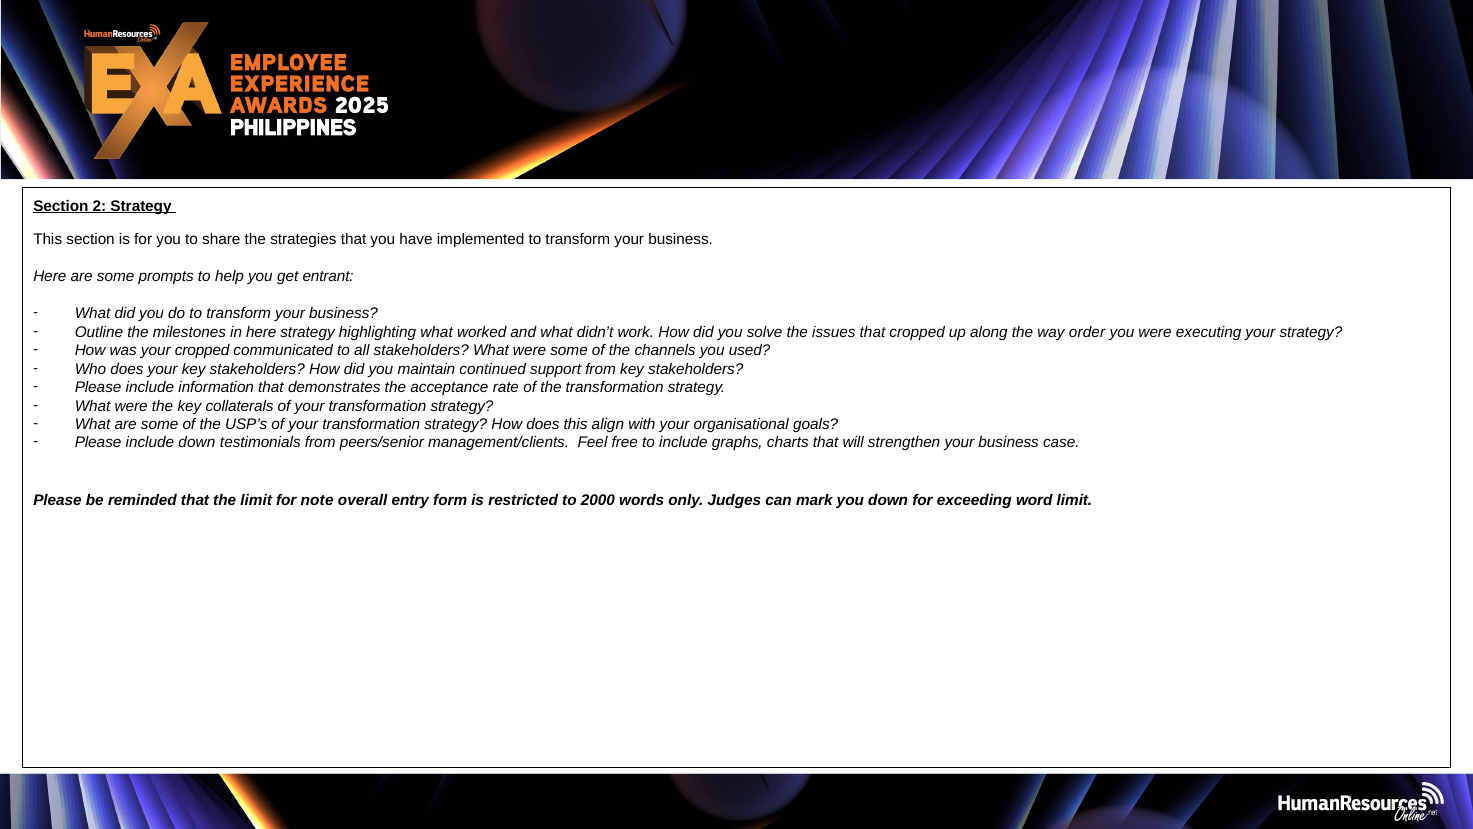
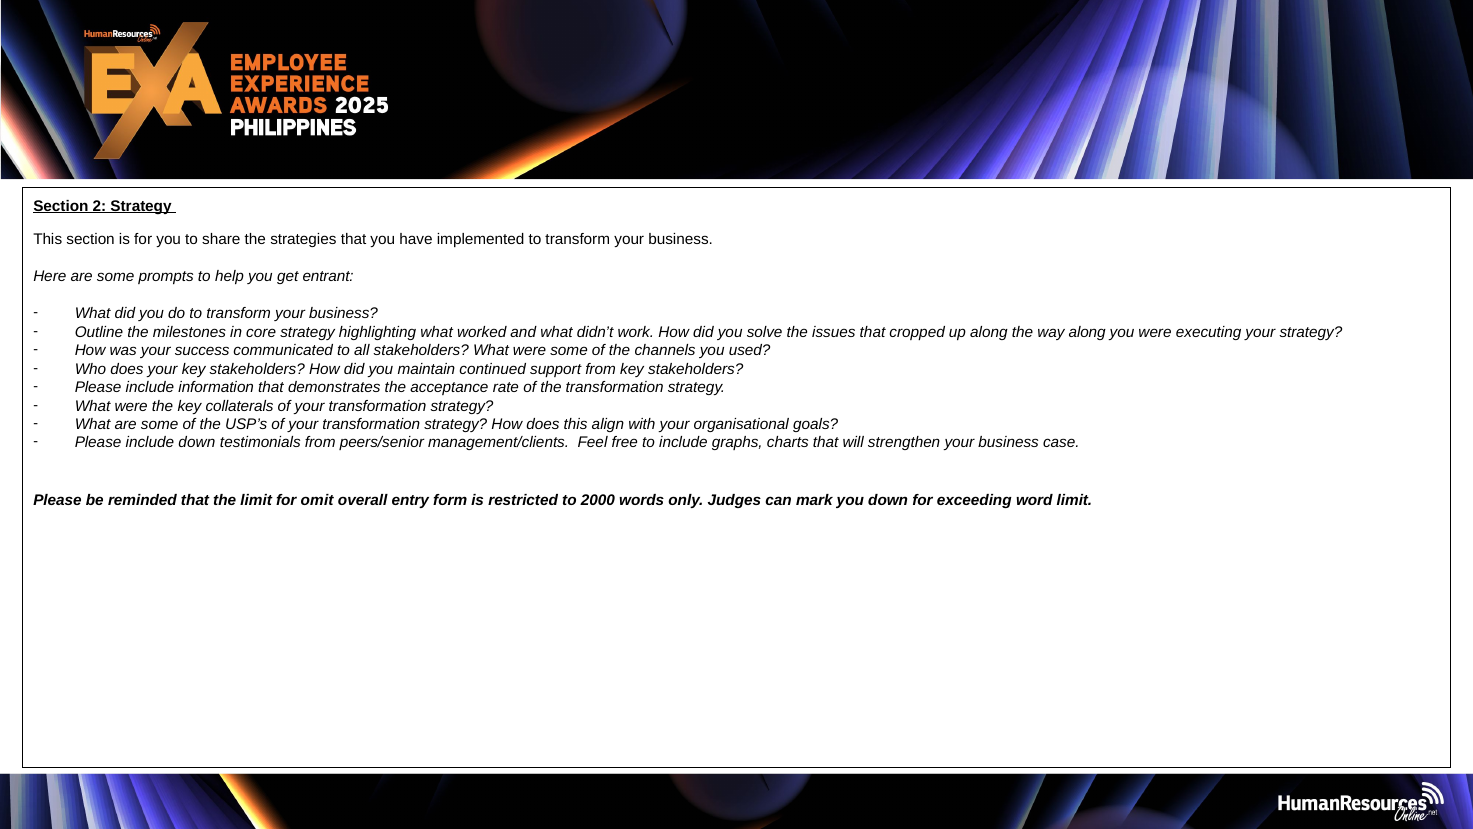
in here: here -> core
way order: order -> along
your cropped: cropped -> success
note: note -> omit
